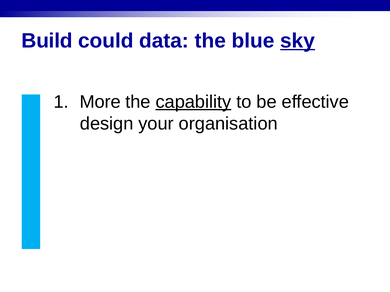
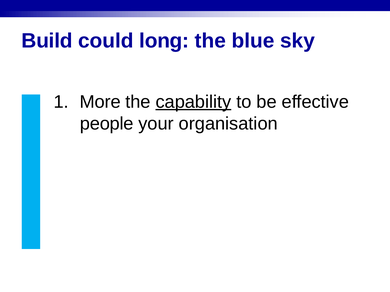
data: data -> long
sky underline: present -> none
design: design -> people
